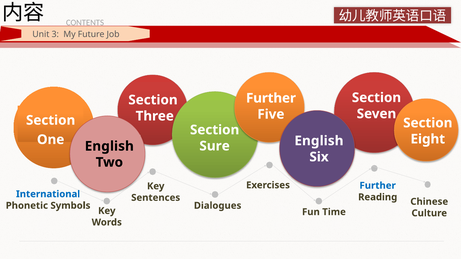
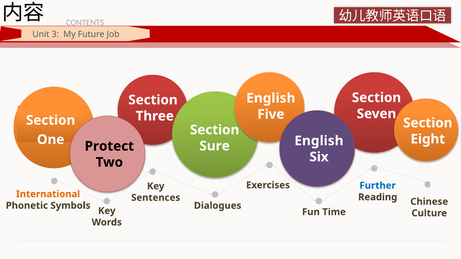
Further at (271, 98): Further -> English
English at (109, 146): English -> Protect
International colour: blue -> orange
